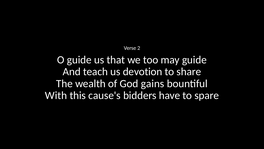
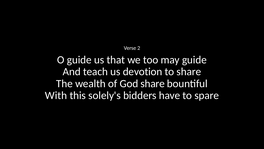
God gains: gains -> share
cause's: cause's -> solely's
